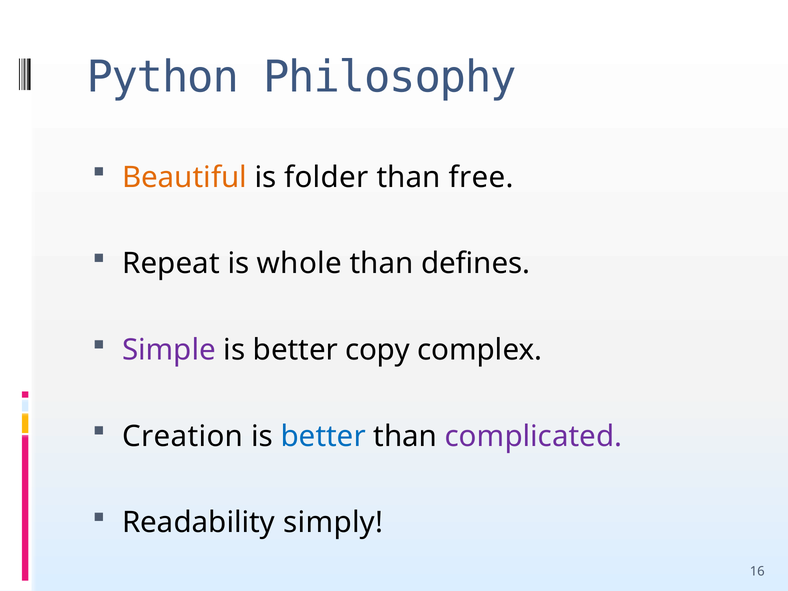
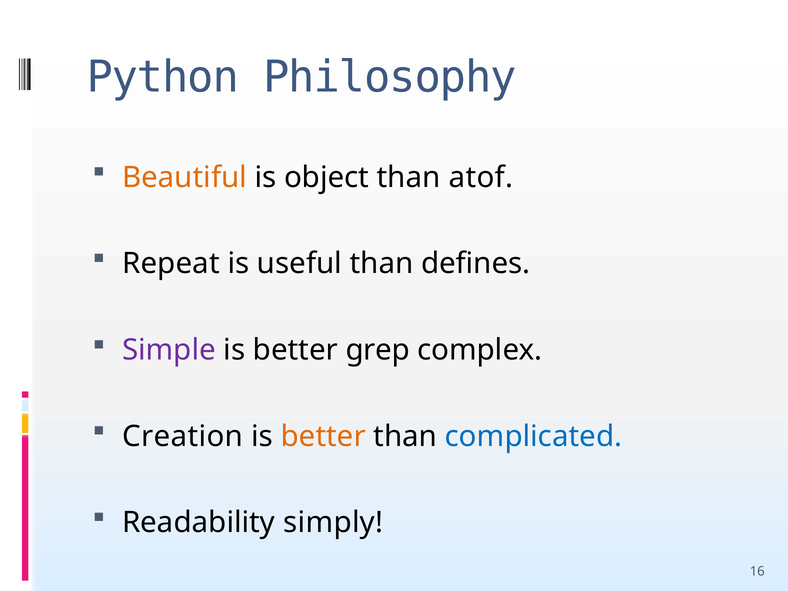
folder: folder -> object
free: free -> atof
whole: whole -> useful
copy: copy -> grep
better at (323, 436) colour: blue -> orange
complicated colour: purple -> blue
